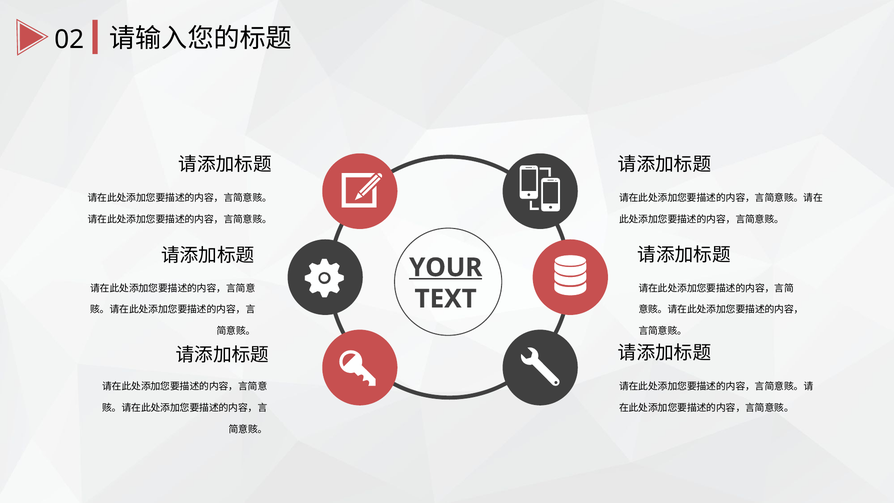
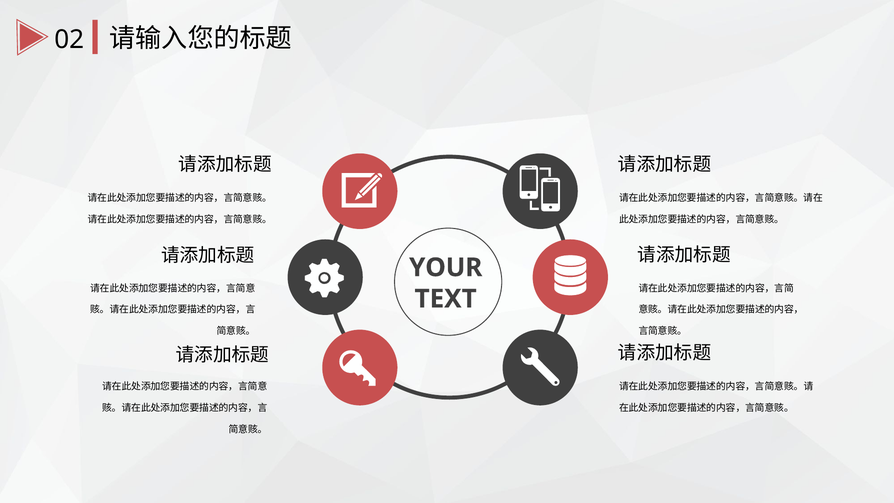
YOUR underline: present -> none
